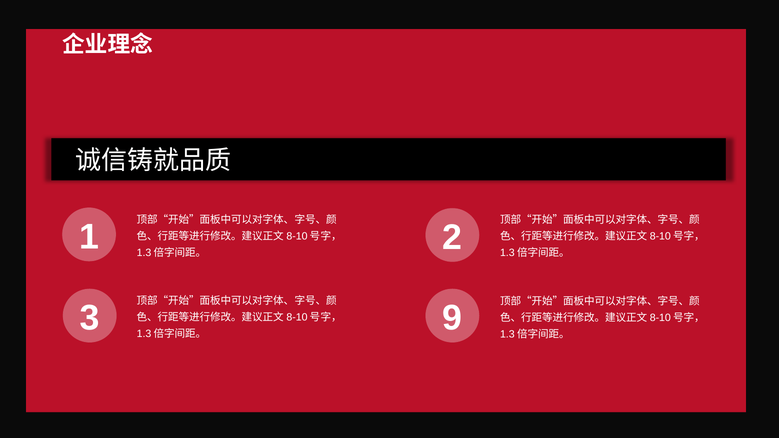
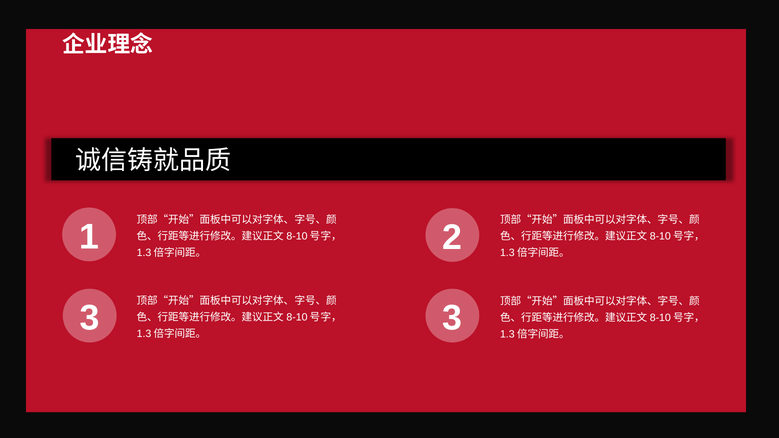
3 9: 9 -> 3
